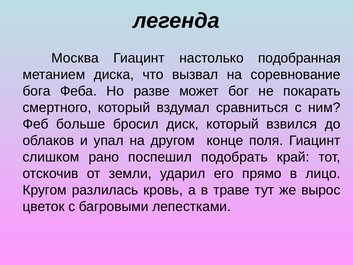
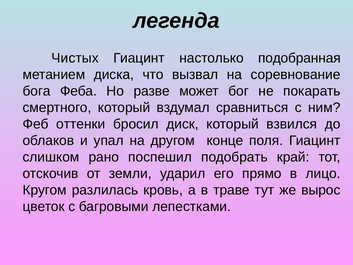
Москва: Москва -> Чистых
больше: больше -> оттенки
